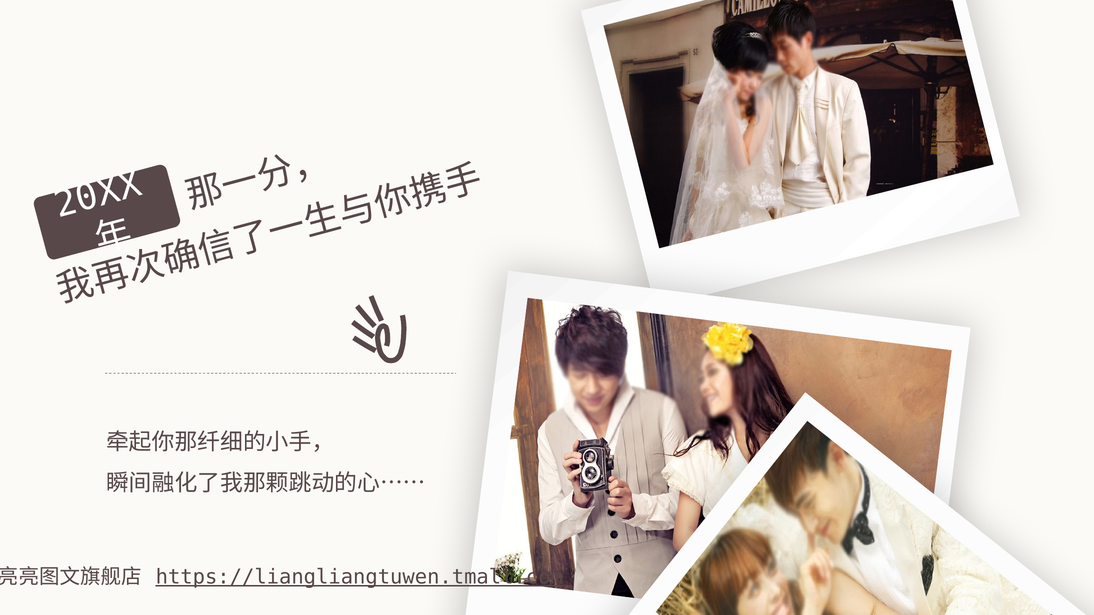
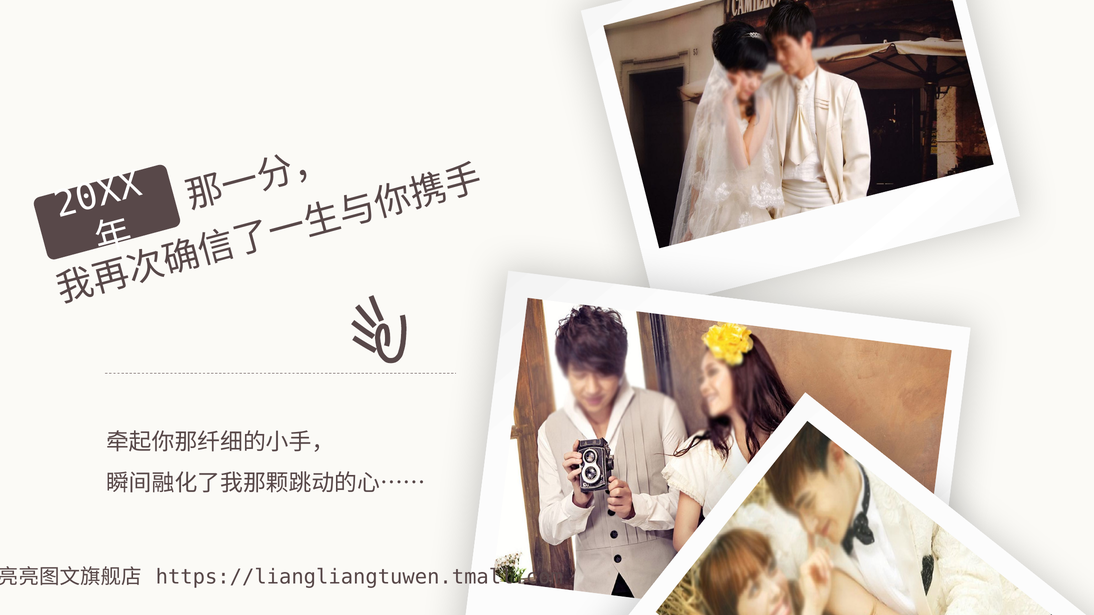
https://liangliangtuwen.tmall.com underline: present -> none
